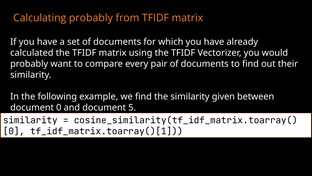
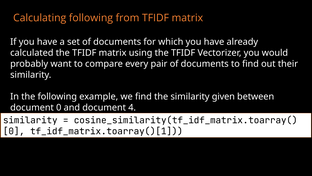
Calculating probably: probably -> following
5: 5 -> 4
